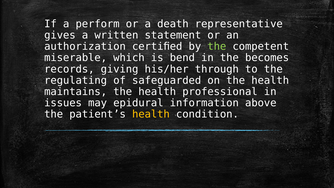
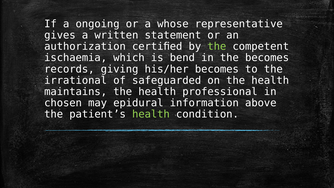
perform: perform -> ongoing
death: death -> whose
miserable: miserable -> ischaemia
his/her through: through -> becomes
regulating: regulating -> irrational
issues: issues -> chosen
health at (151, 114) colour: yellow -> light green
